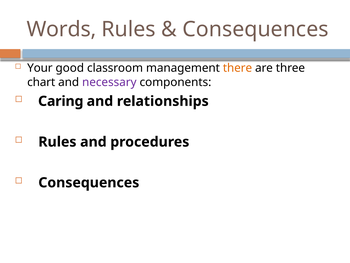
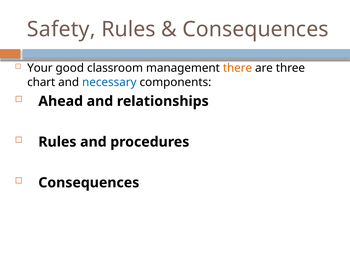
Words: Words -> Safety
necessary colour: purple -> blue
Caring: Caring -> Ahead
